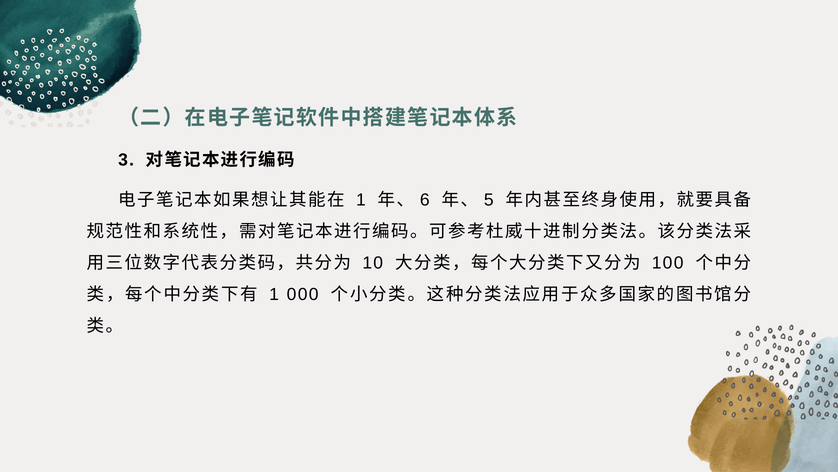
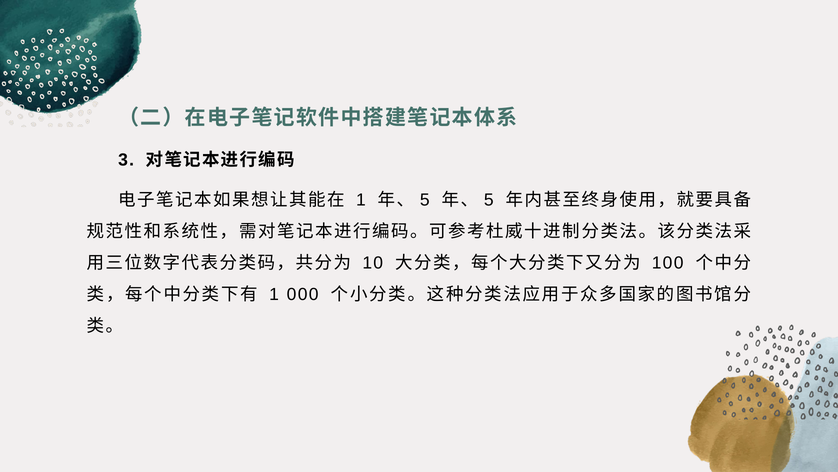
6 at (425, 200): 6 -> 5
